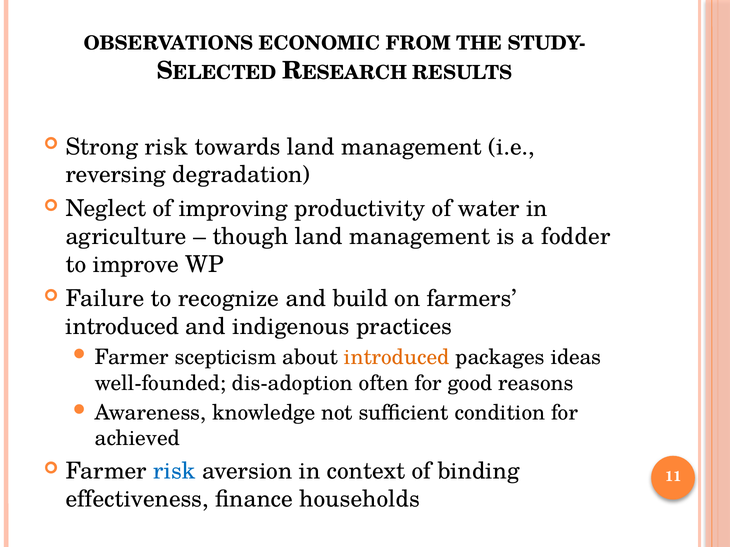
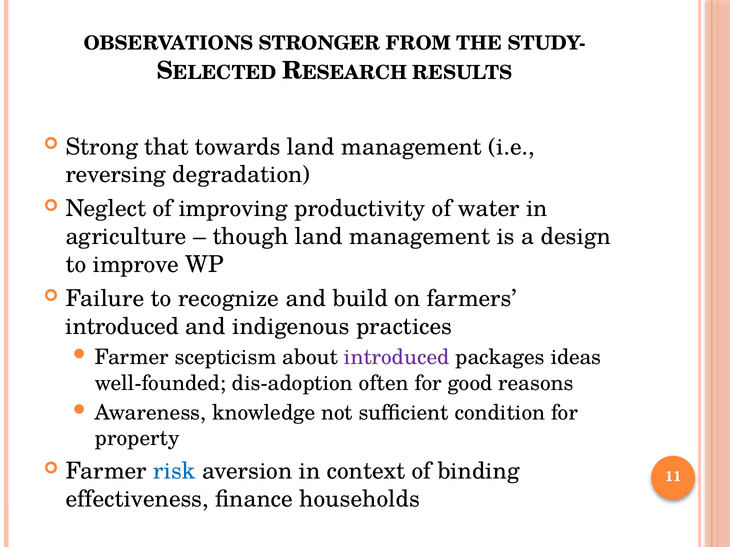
ECONOMIC: ECONOMIC -> STRONGER
Strong risk: risk -> that
fodder: fodder -> design
introduced at (397, 358) colour: orange -> purple
achieved: achieved -> property
